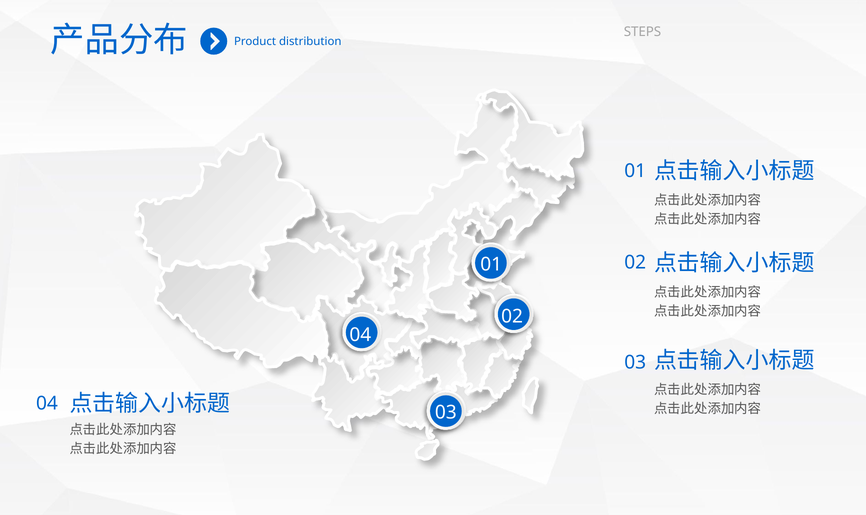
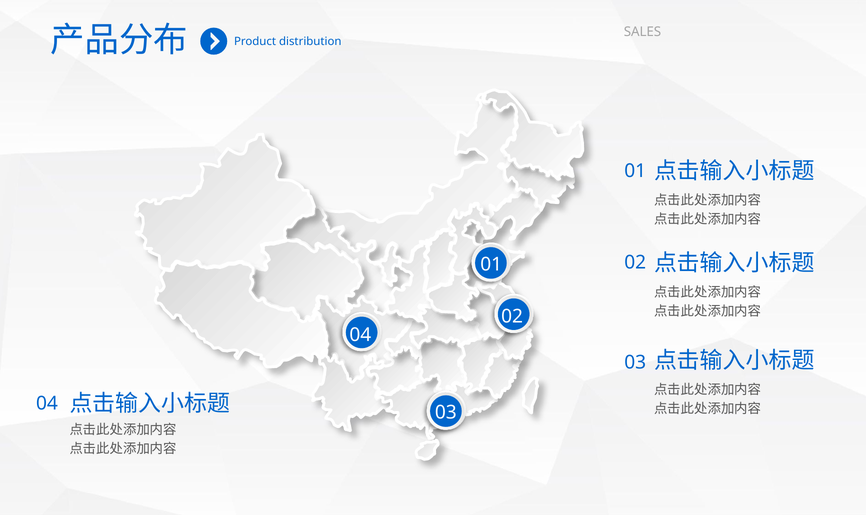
STEPS: STEPS -> SALES
